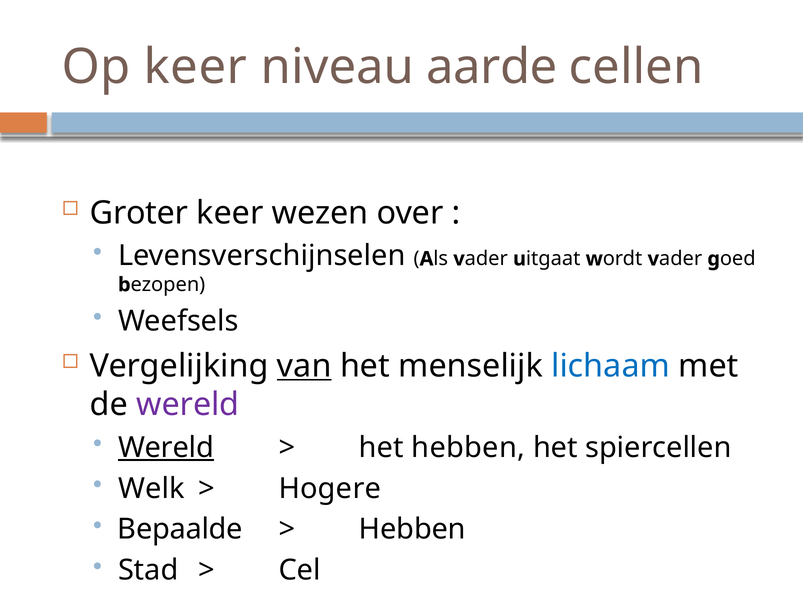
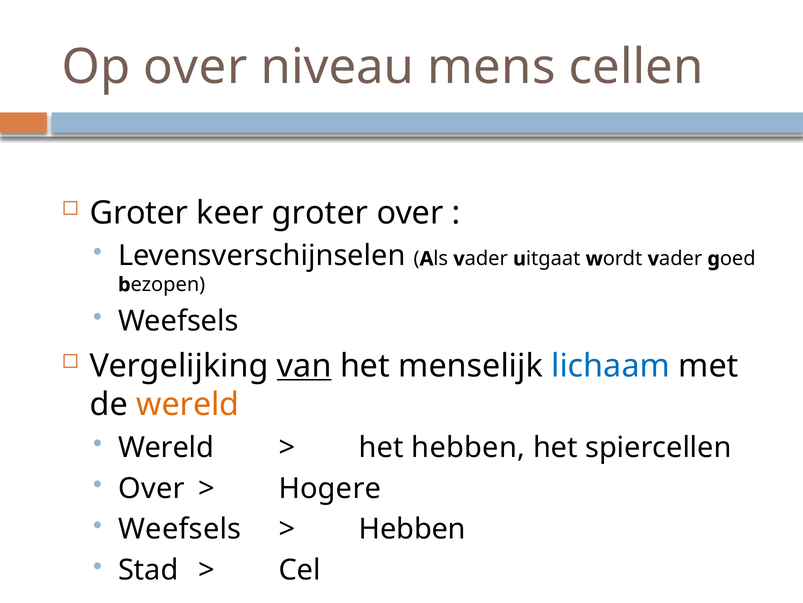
Op keer: keer -> over
aarde: aarde -> mens
keer wezen: wezen -> groter
wereld at (188, 404) colour: purple -> orange
Wereld at (166, 447) underline: present -> none
Welk at (151, 488): Welk -> Over
Bepaalde at (180, 529): Bepaalde -> Weefsels
